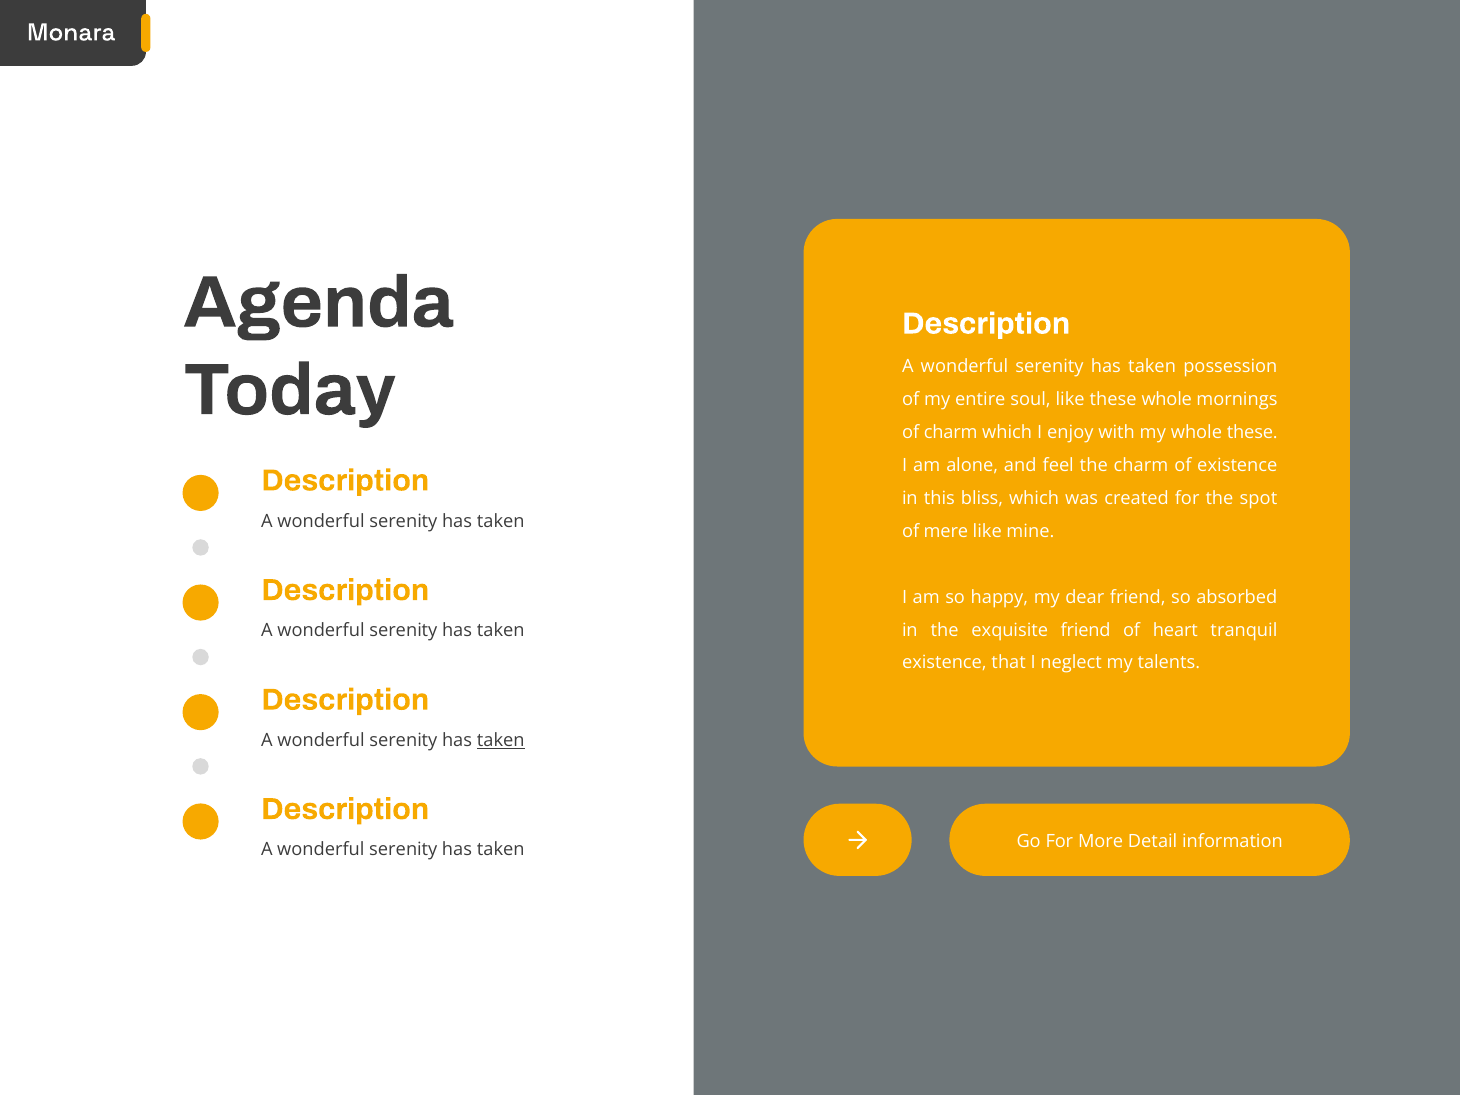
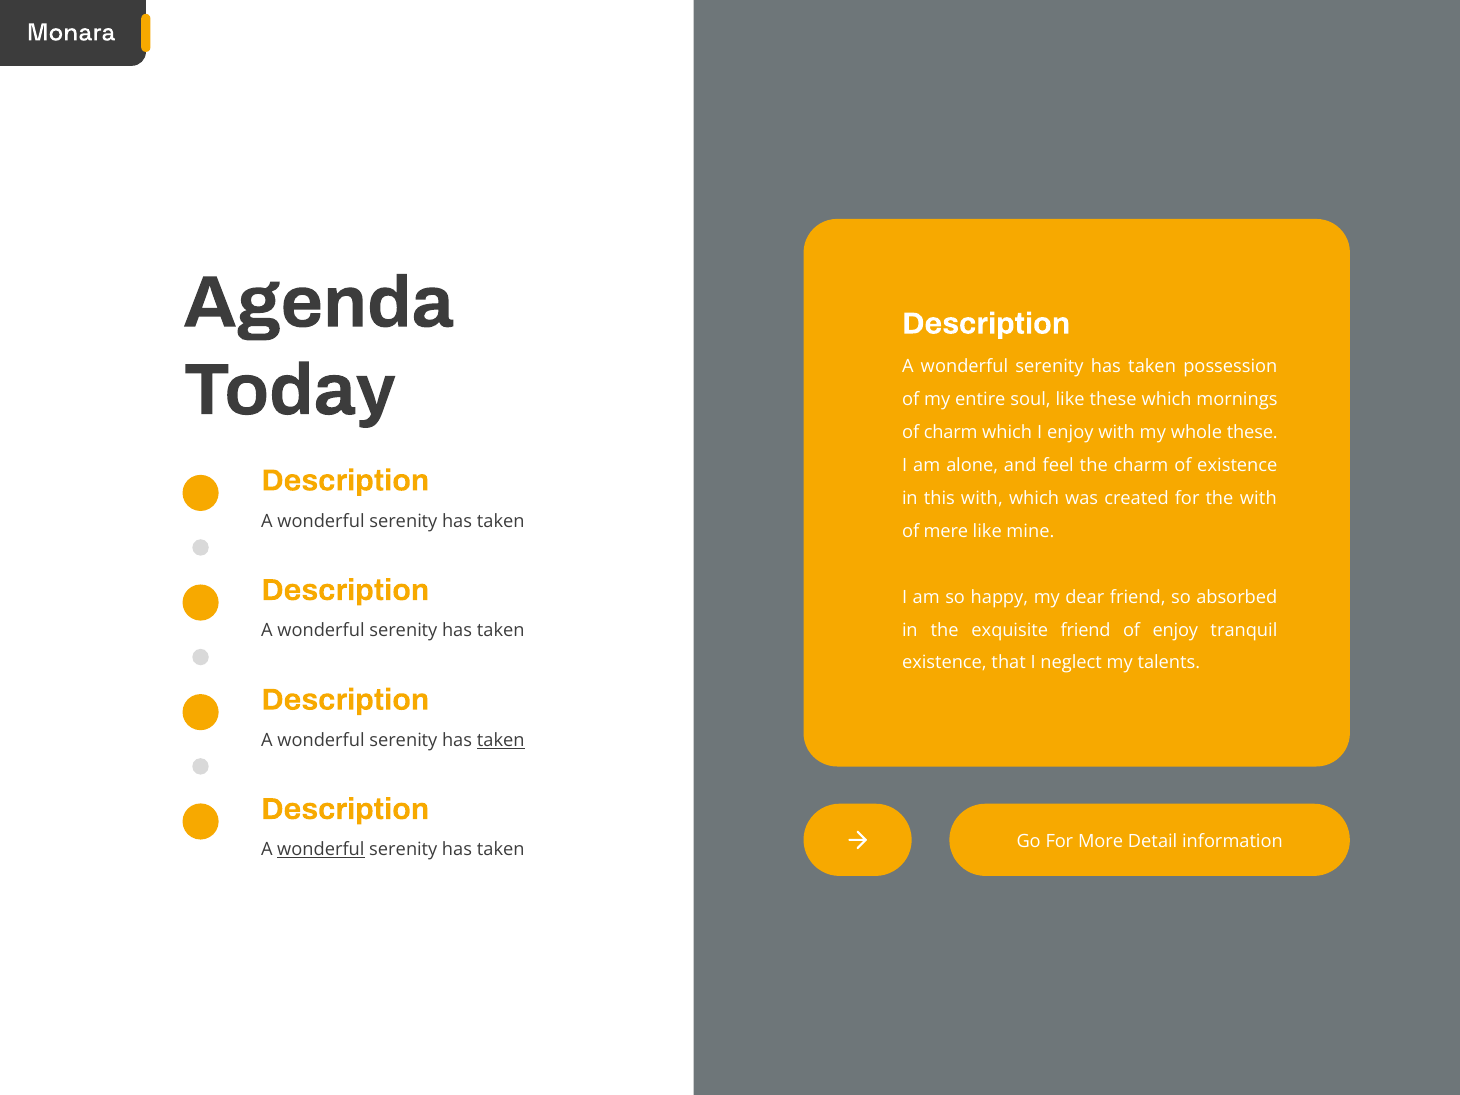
these whole: whole -> which
this bliss: bliss -> with
the spot: spot -> with
of heart: heart -> enjoy
wonderful at (321, 850) underline: none -> present
